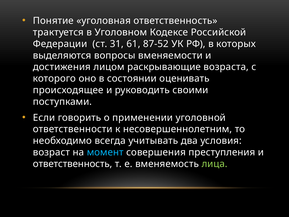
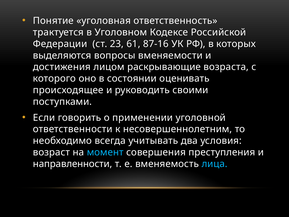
31: 31 -> 23
87-52: 87-52 -> 87-16
ответственность at (73, 164): ответственность -> направленности
лица colour: light green -> light blue
